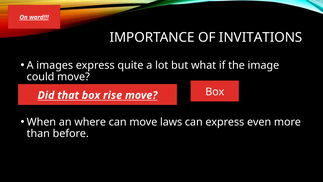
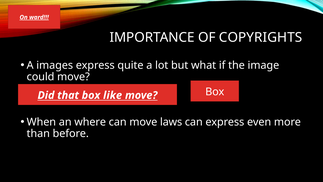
INVITATIONS: INVITATIONS -> COPYRIGHTS
rise: rise -> like
